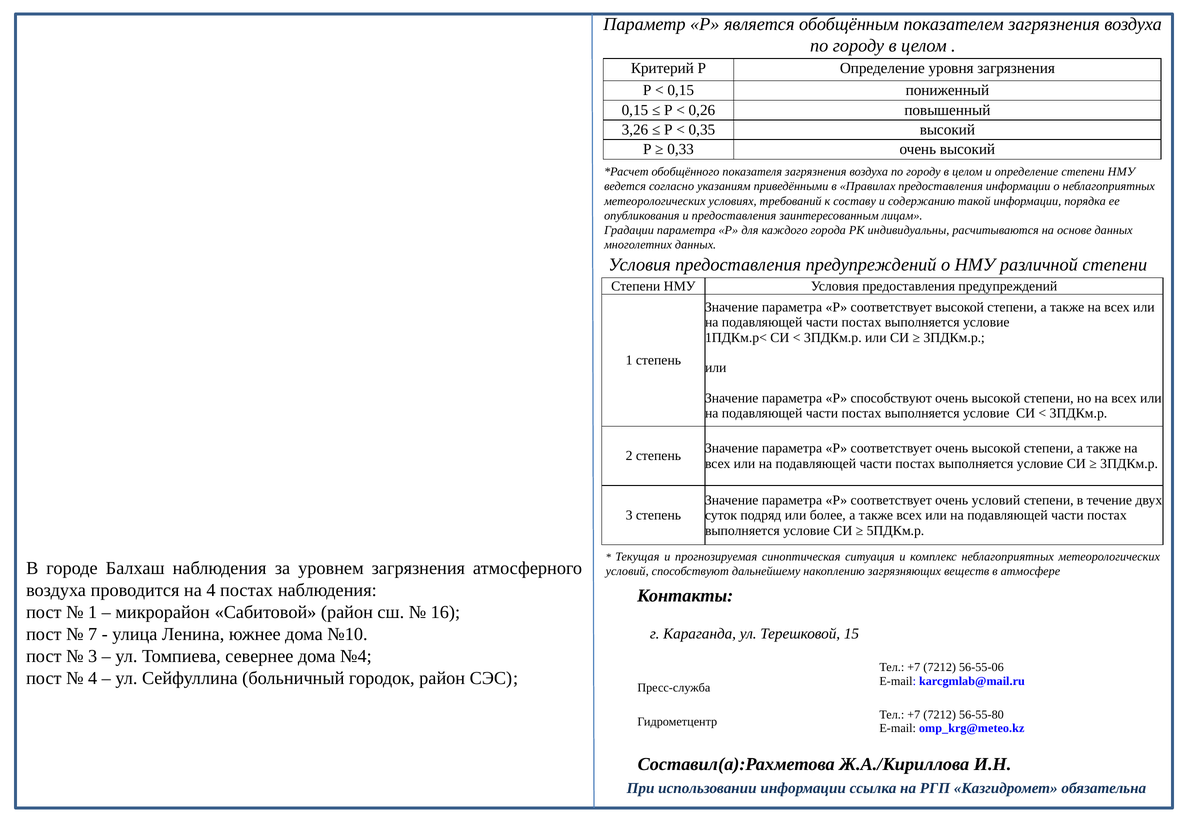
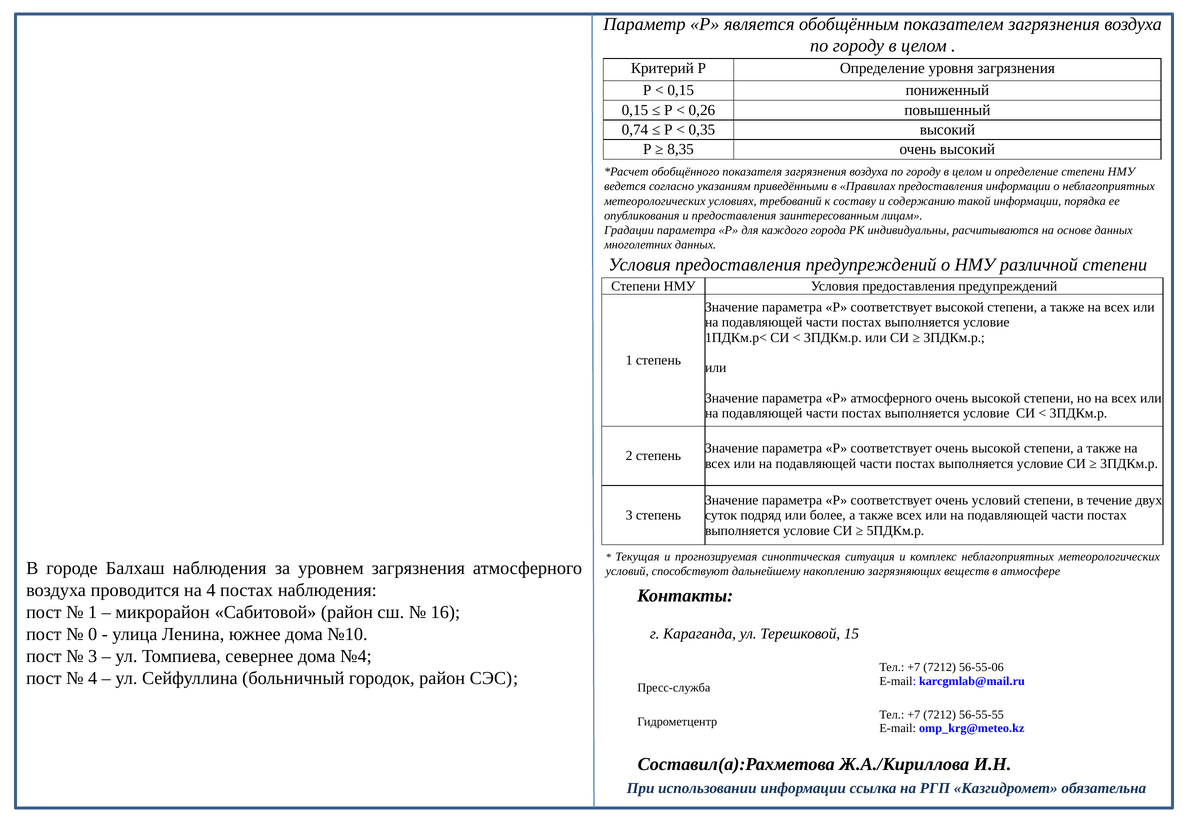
3,26: 3,26 -> 0,74
0,33: 0,33 -> 8,35
Р способствуют: способствуют -> атмосферного
7: 7 -> 0
56-55-80: 56-55-80 -> 56-55-55
